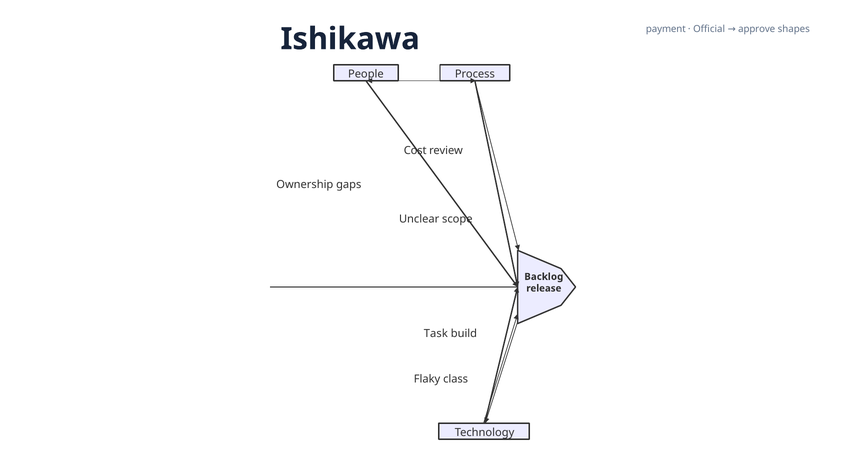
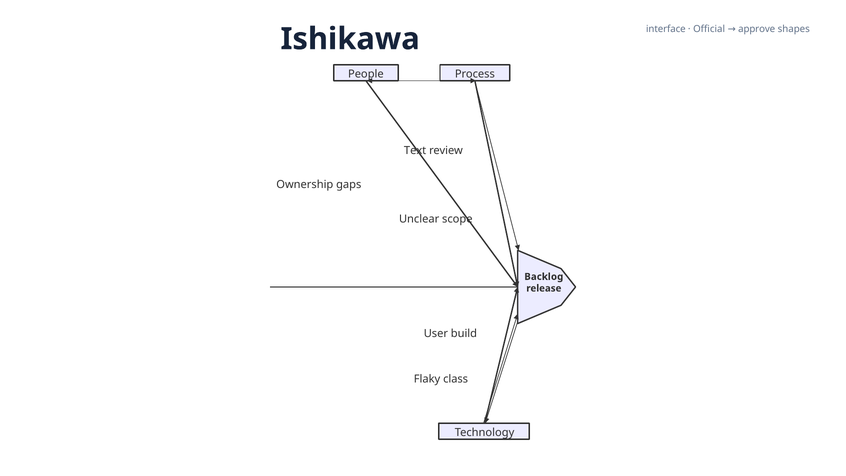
payment: payment -> interface
Cost: Cost -> Text
Task: Task -> User
